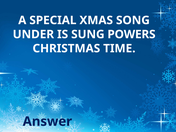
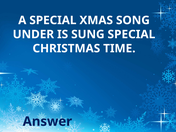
SUNG POWERS: POWERS -> SPECIAL
